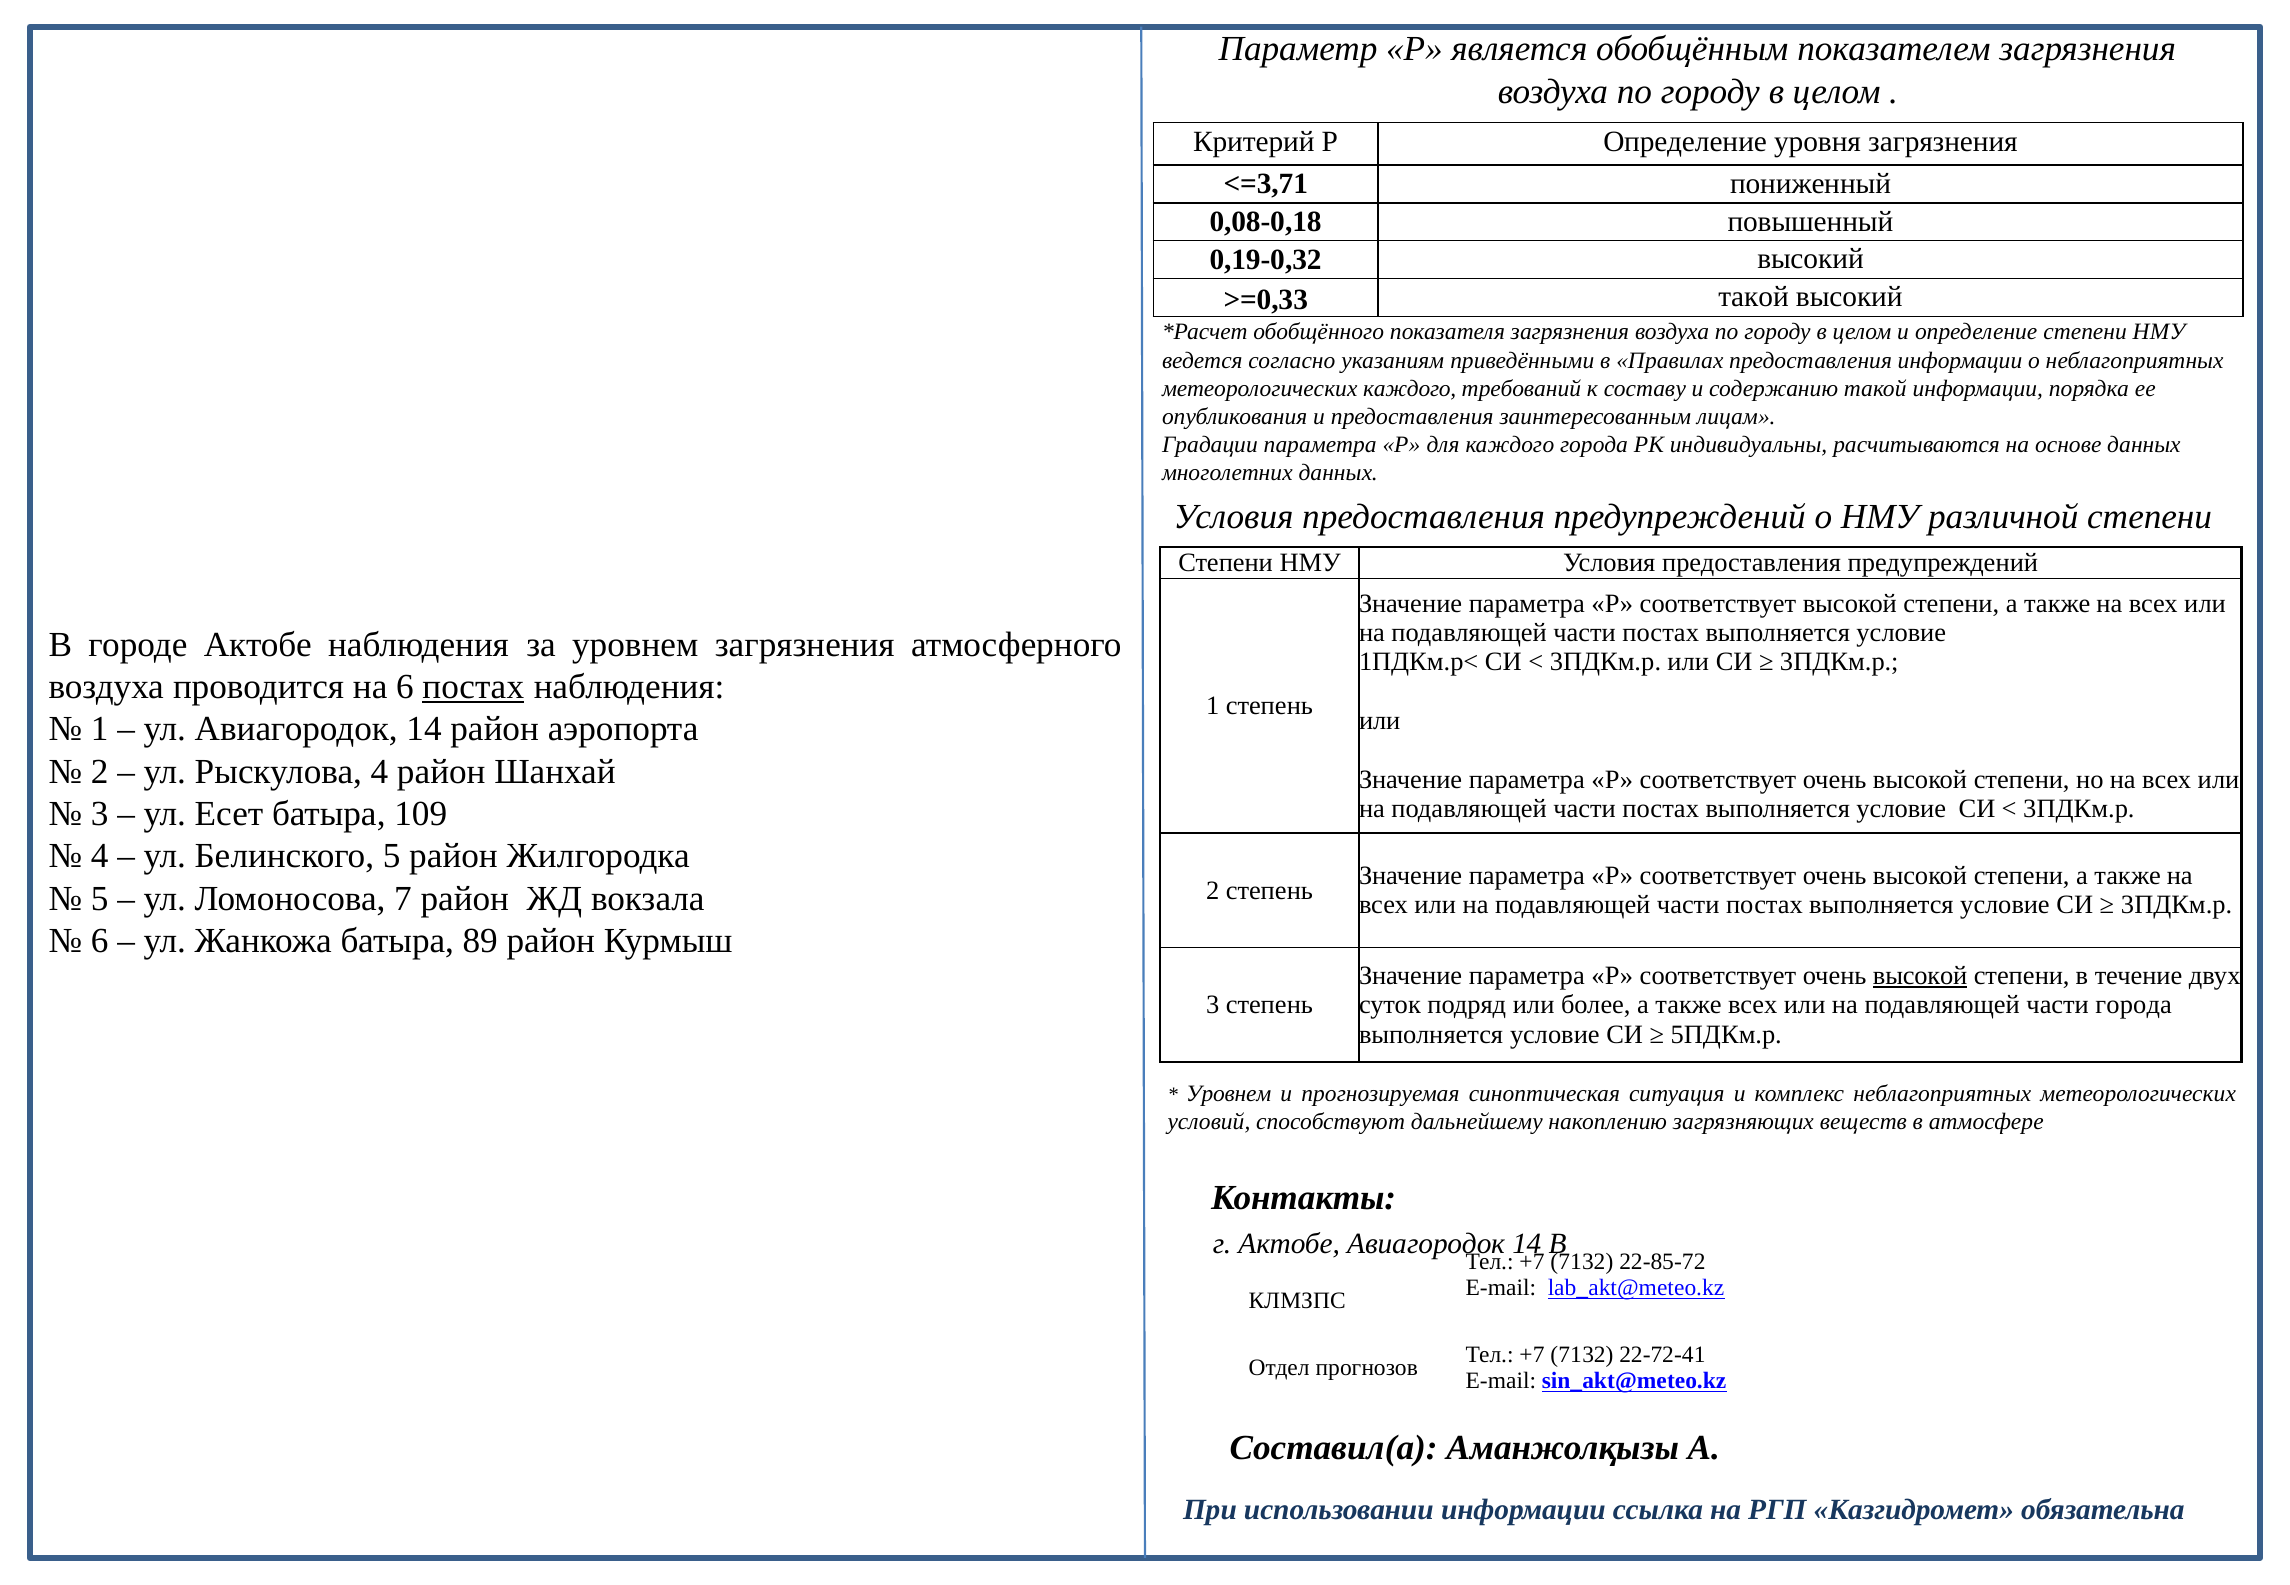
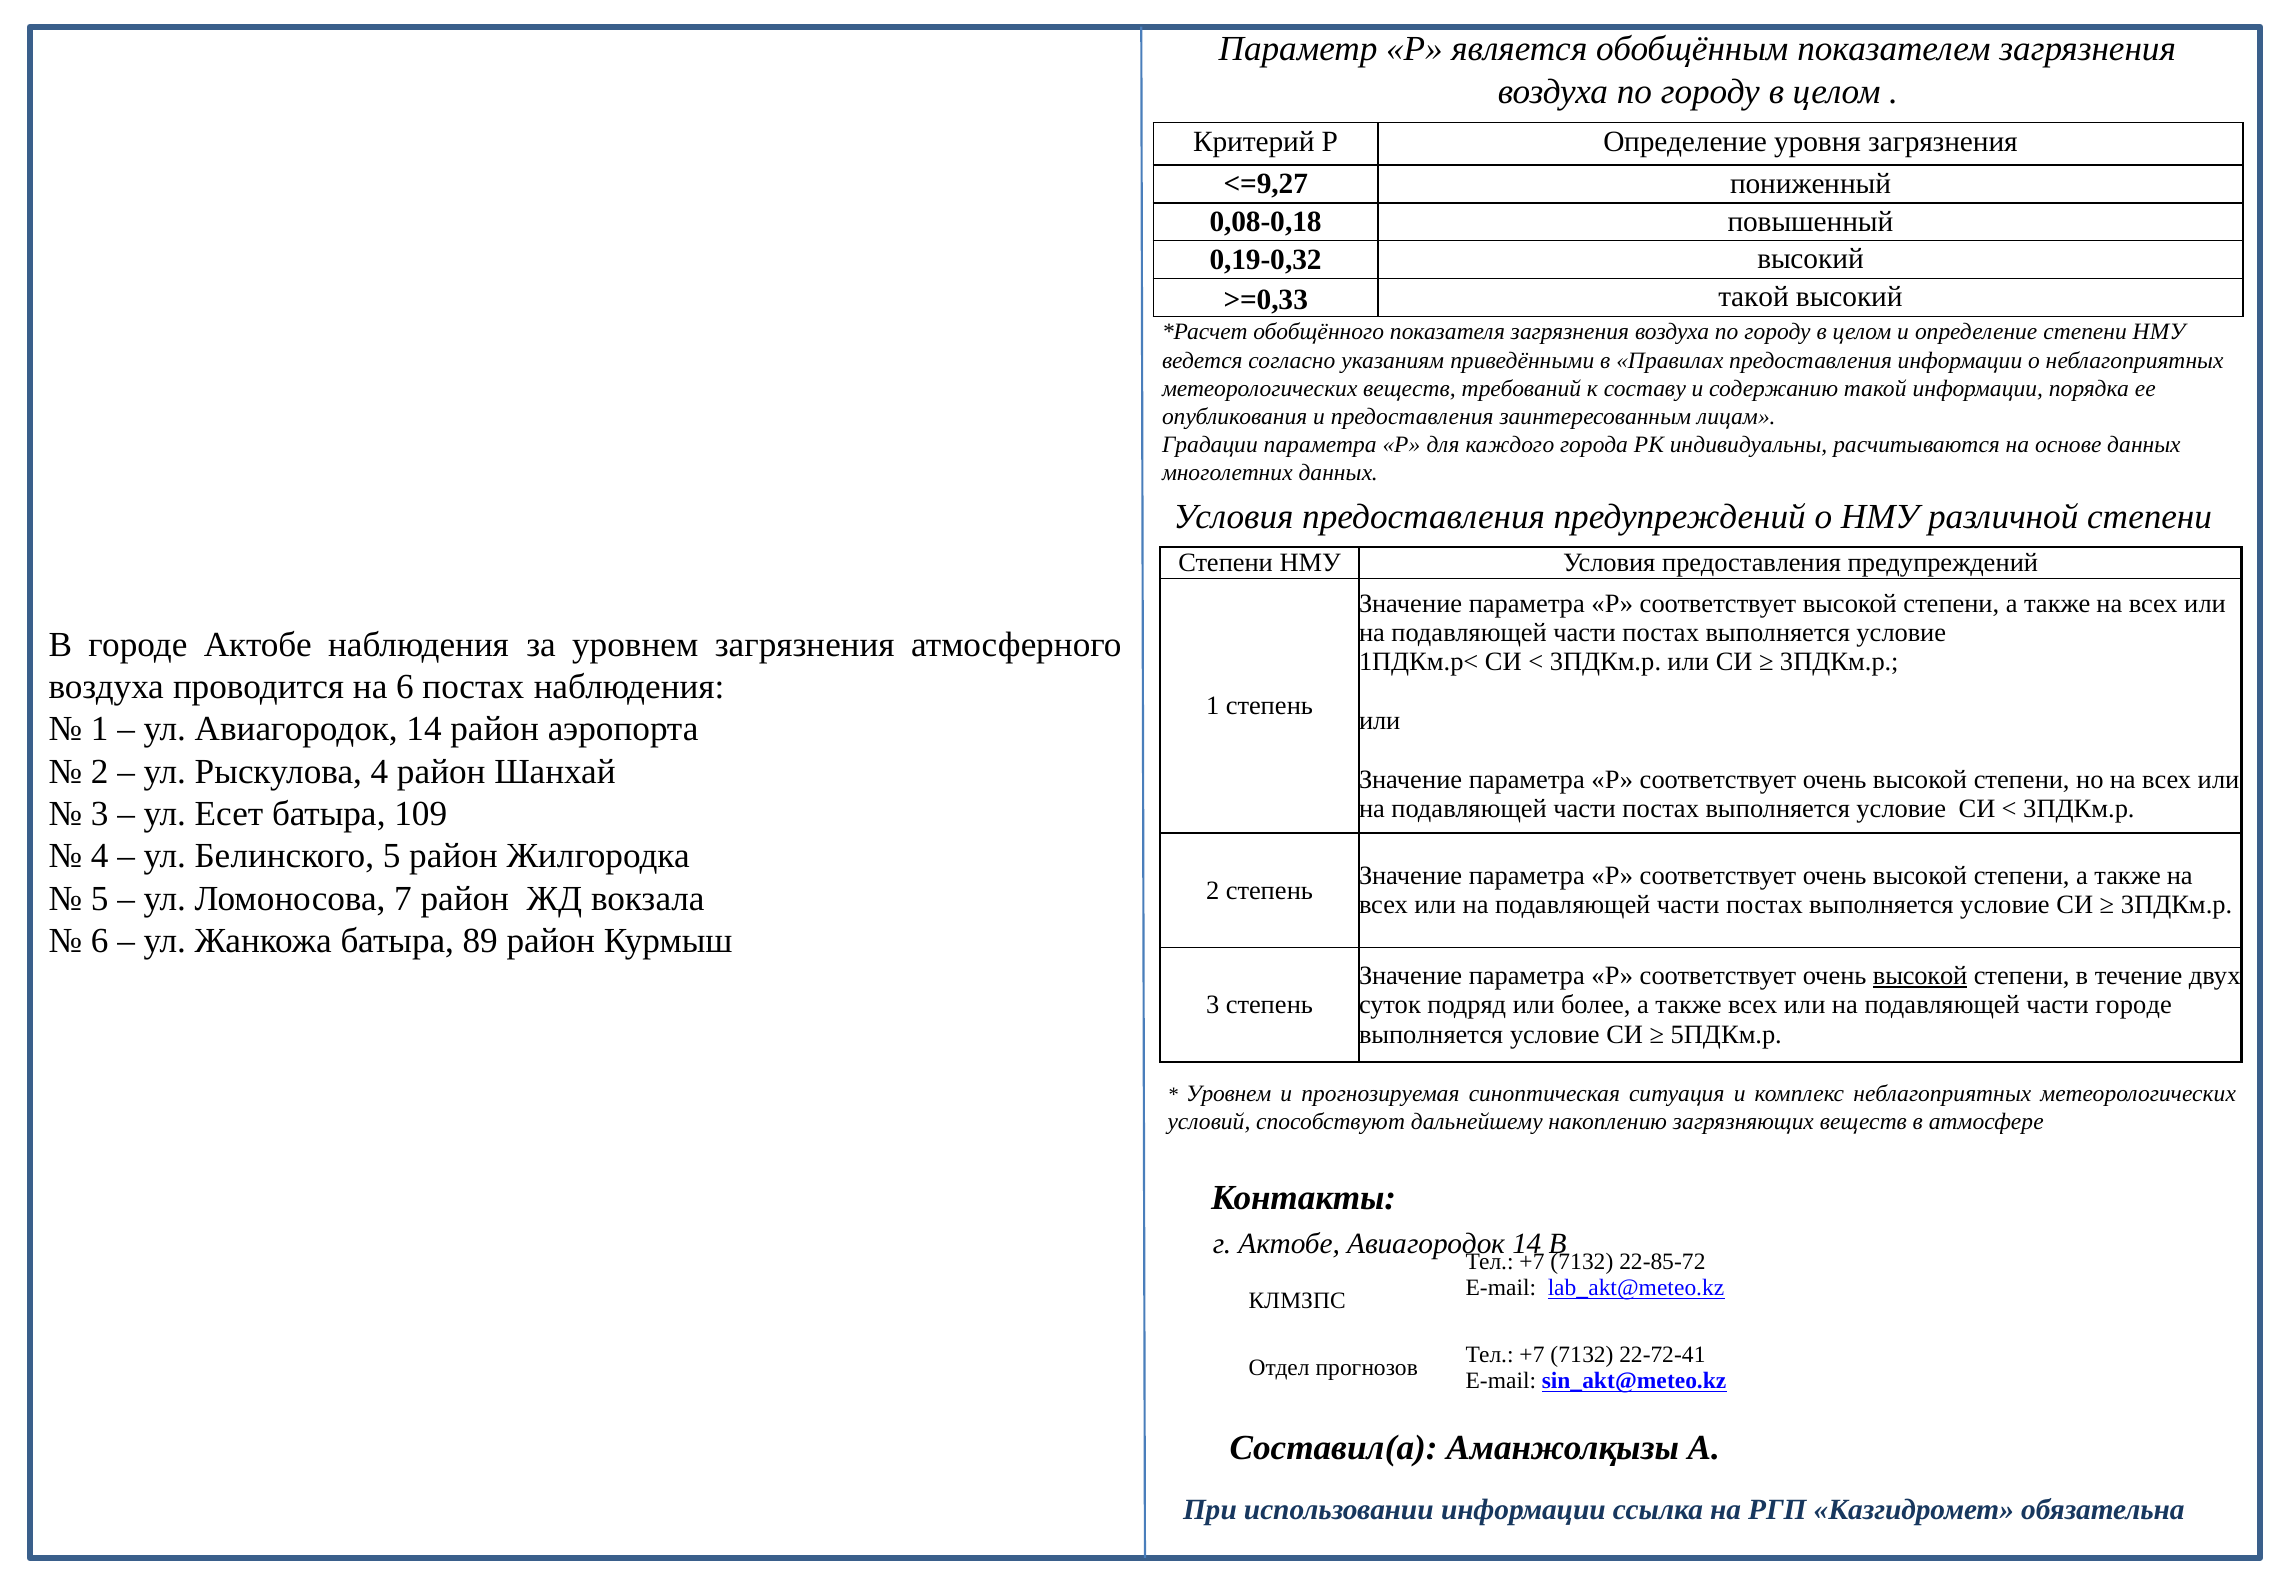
<=3,71: <=3,71 -> <=9,27
метеорологических каждого: каждого -> веществ
постах at (473, 687) underline: present -> none
части города: города -> городе
